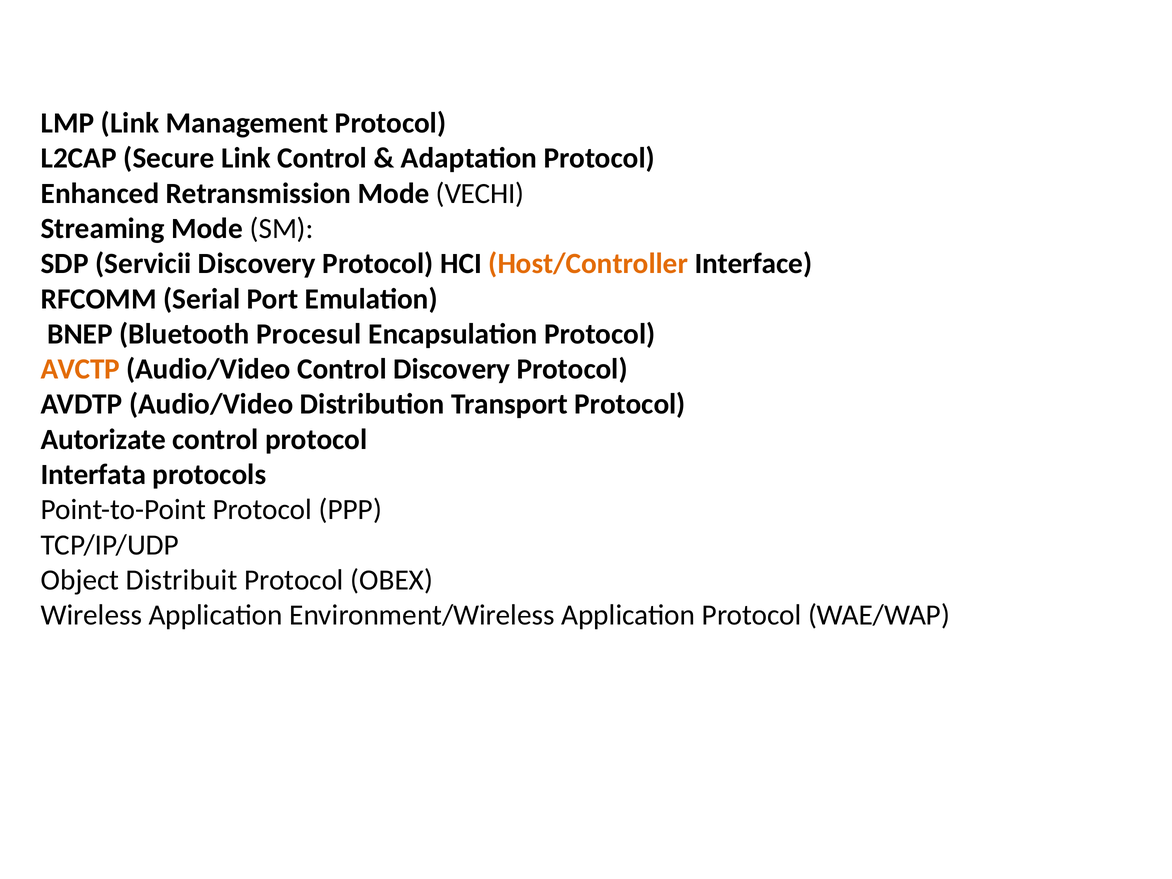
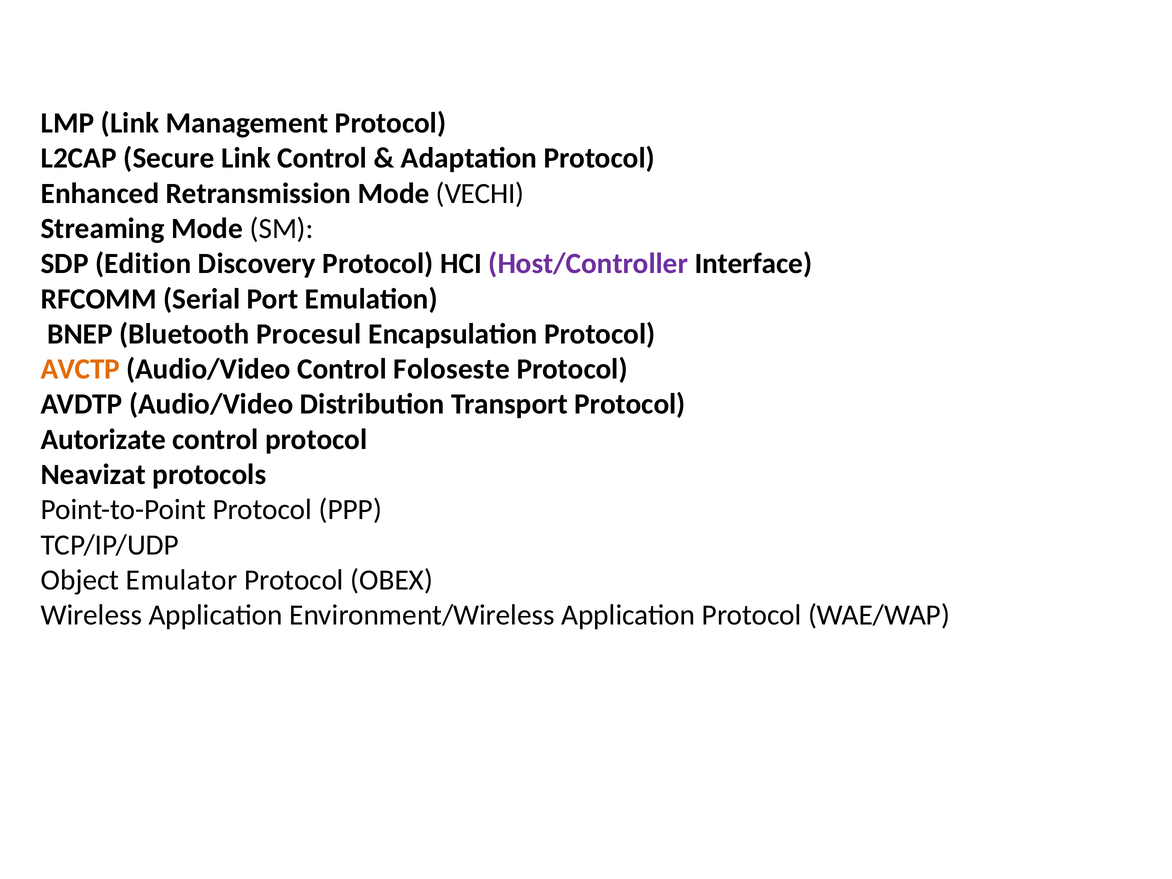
Servicii: Servicii -> Edition
Host/Controller colour: orange -> purple
Control Discovery: Discovery -> Foloseste
Interfata: Interfata -> Neavizat
Distribuit: Distribuit -> Emulator
